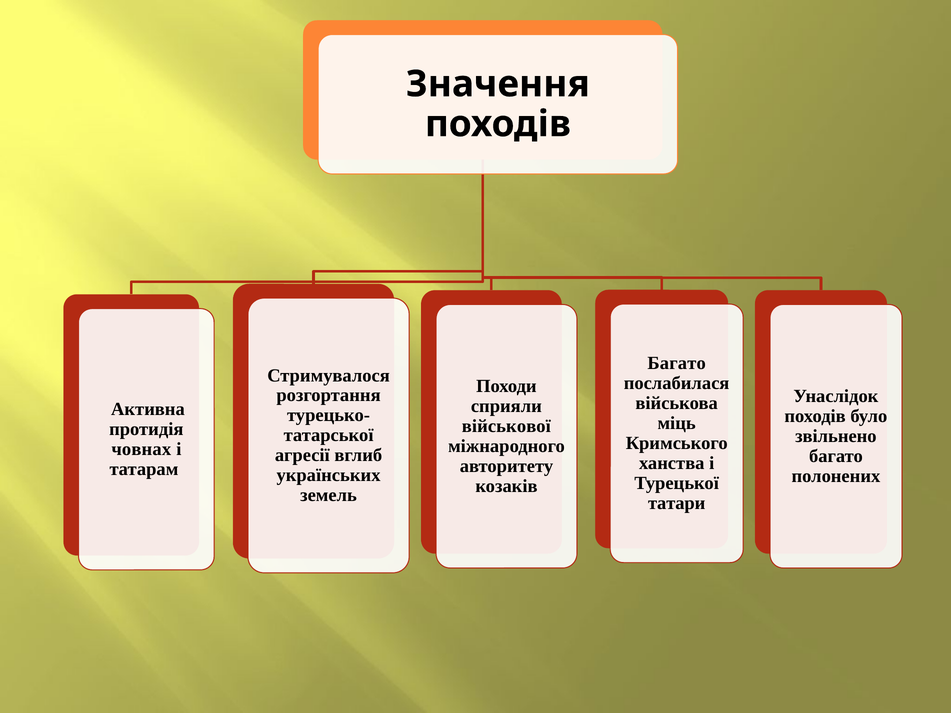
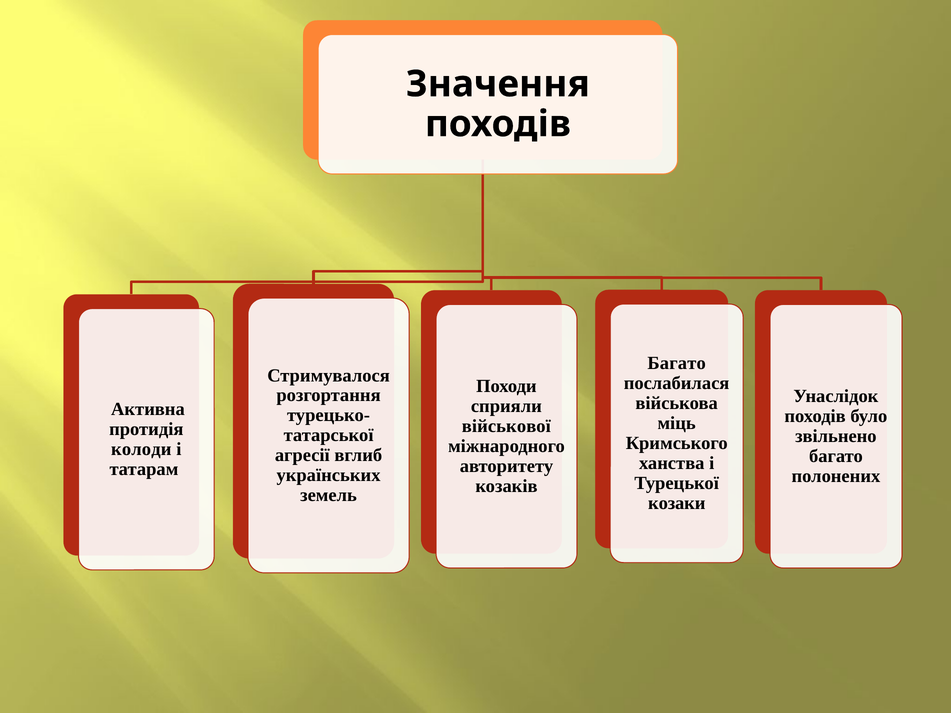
човнах: човнах -> колоди
татари: татари -> козаки
